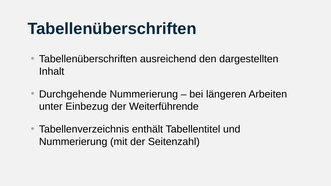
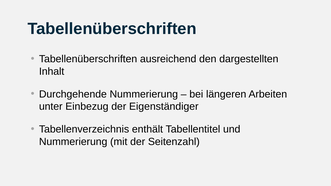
Weiterführende: Weiterführende -> Eigenständiger
